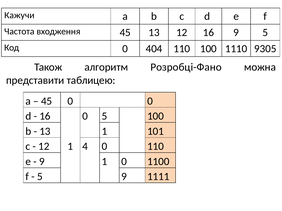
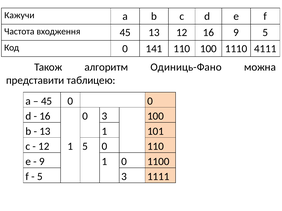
404: 404 -> 141
9305: 9305 -> 4111
Розробці-Фано: Розробці-Фано -> Одиниць-Фано
0 5: 5 -> 3
12 4: 4 -> 5
5 9: 9 -> 3
